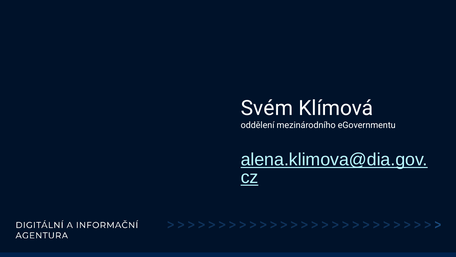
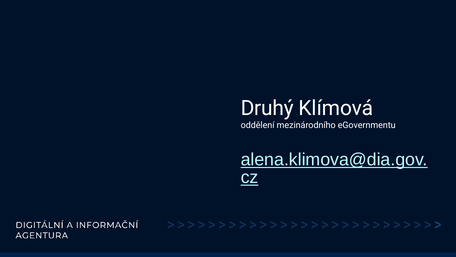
Svém: Svém -> Druhý
